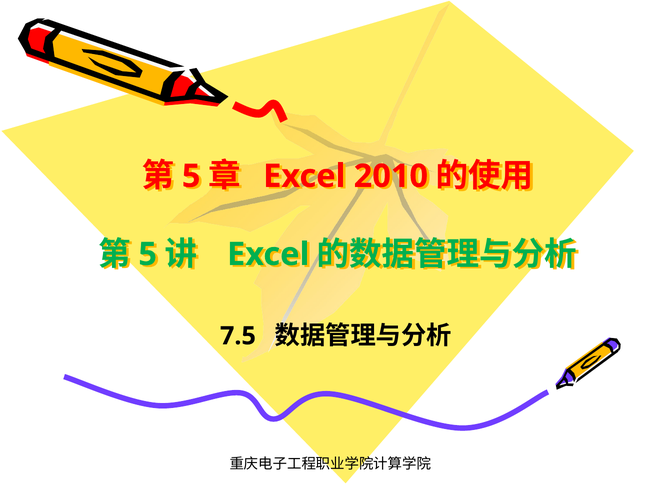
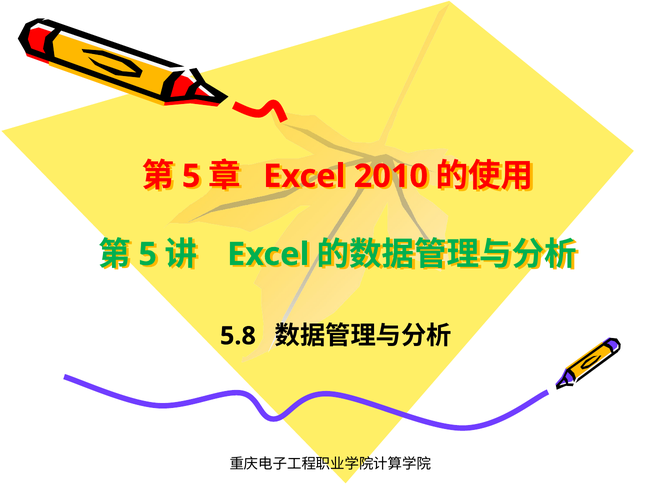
7.5: 7.5 -> 5.8
